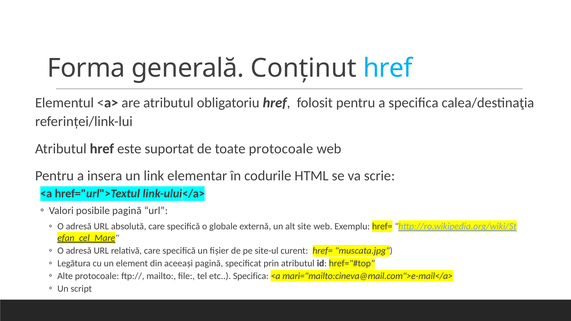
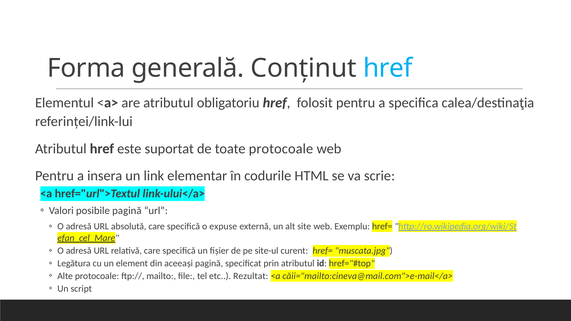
globale: globale -> expuse
etc Specifica: Specifica -> Rezultat
mari="mailto:cineva@mail.com">e-mail</a>: mari="mailto:cineva@mail.com">e-mail</a> -> căii="mailto:cineva@mail.com">e-mail</a>
